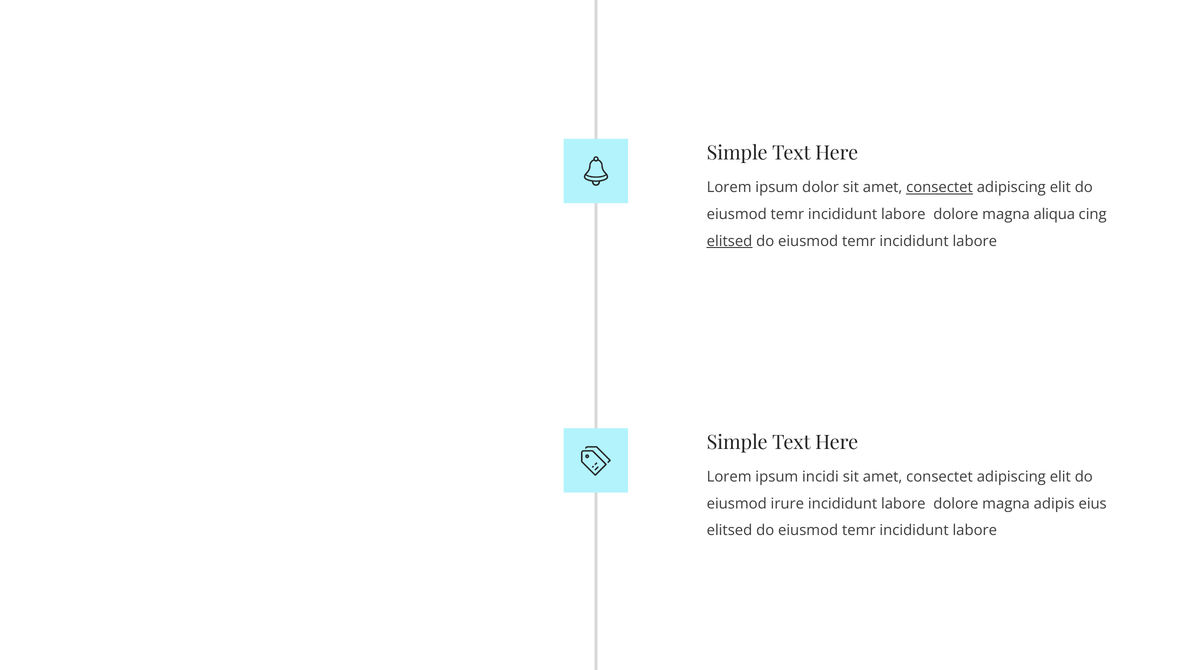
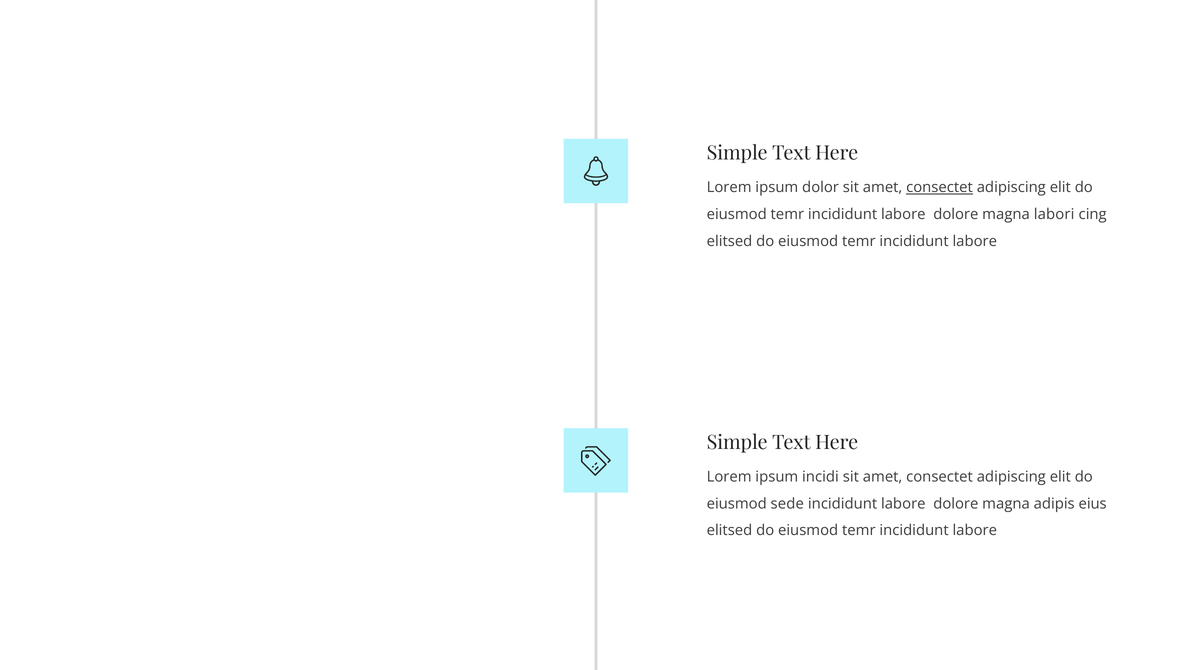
aliqua: aliqua -> labori
elitsed at (730, 241) underline: present -> none
irure: irure -> sede
